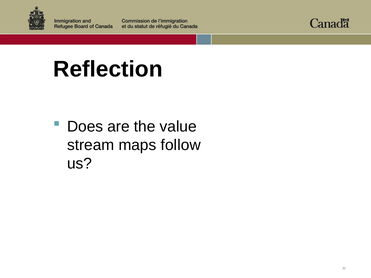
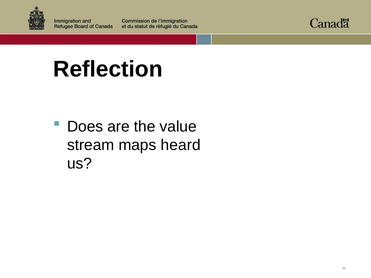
follow: follow -> heard
